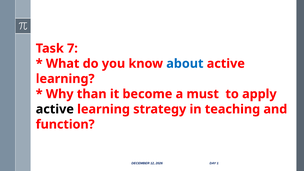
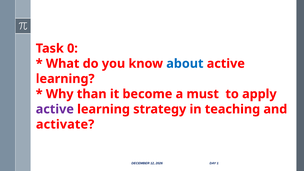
7: 7 -> 0
active at (55, 109) colour: black -> purple
function: function -> activate
